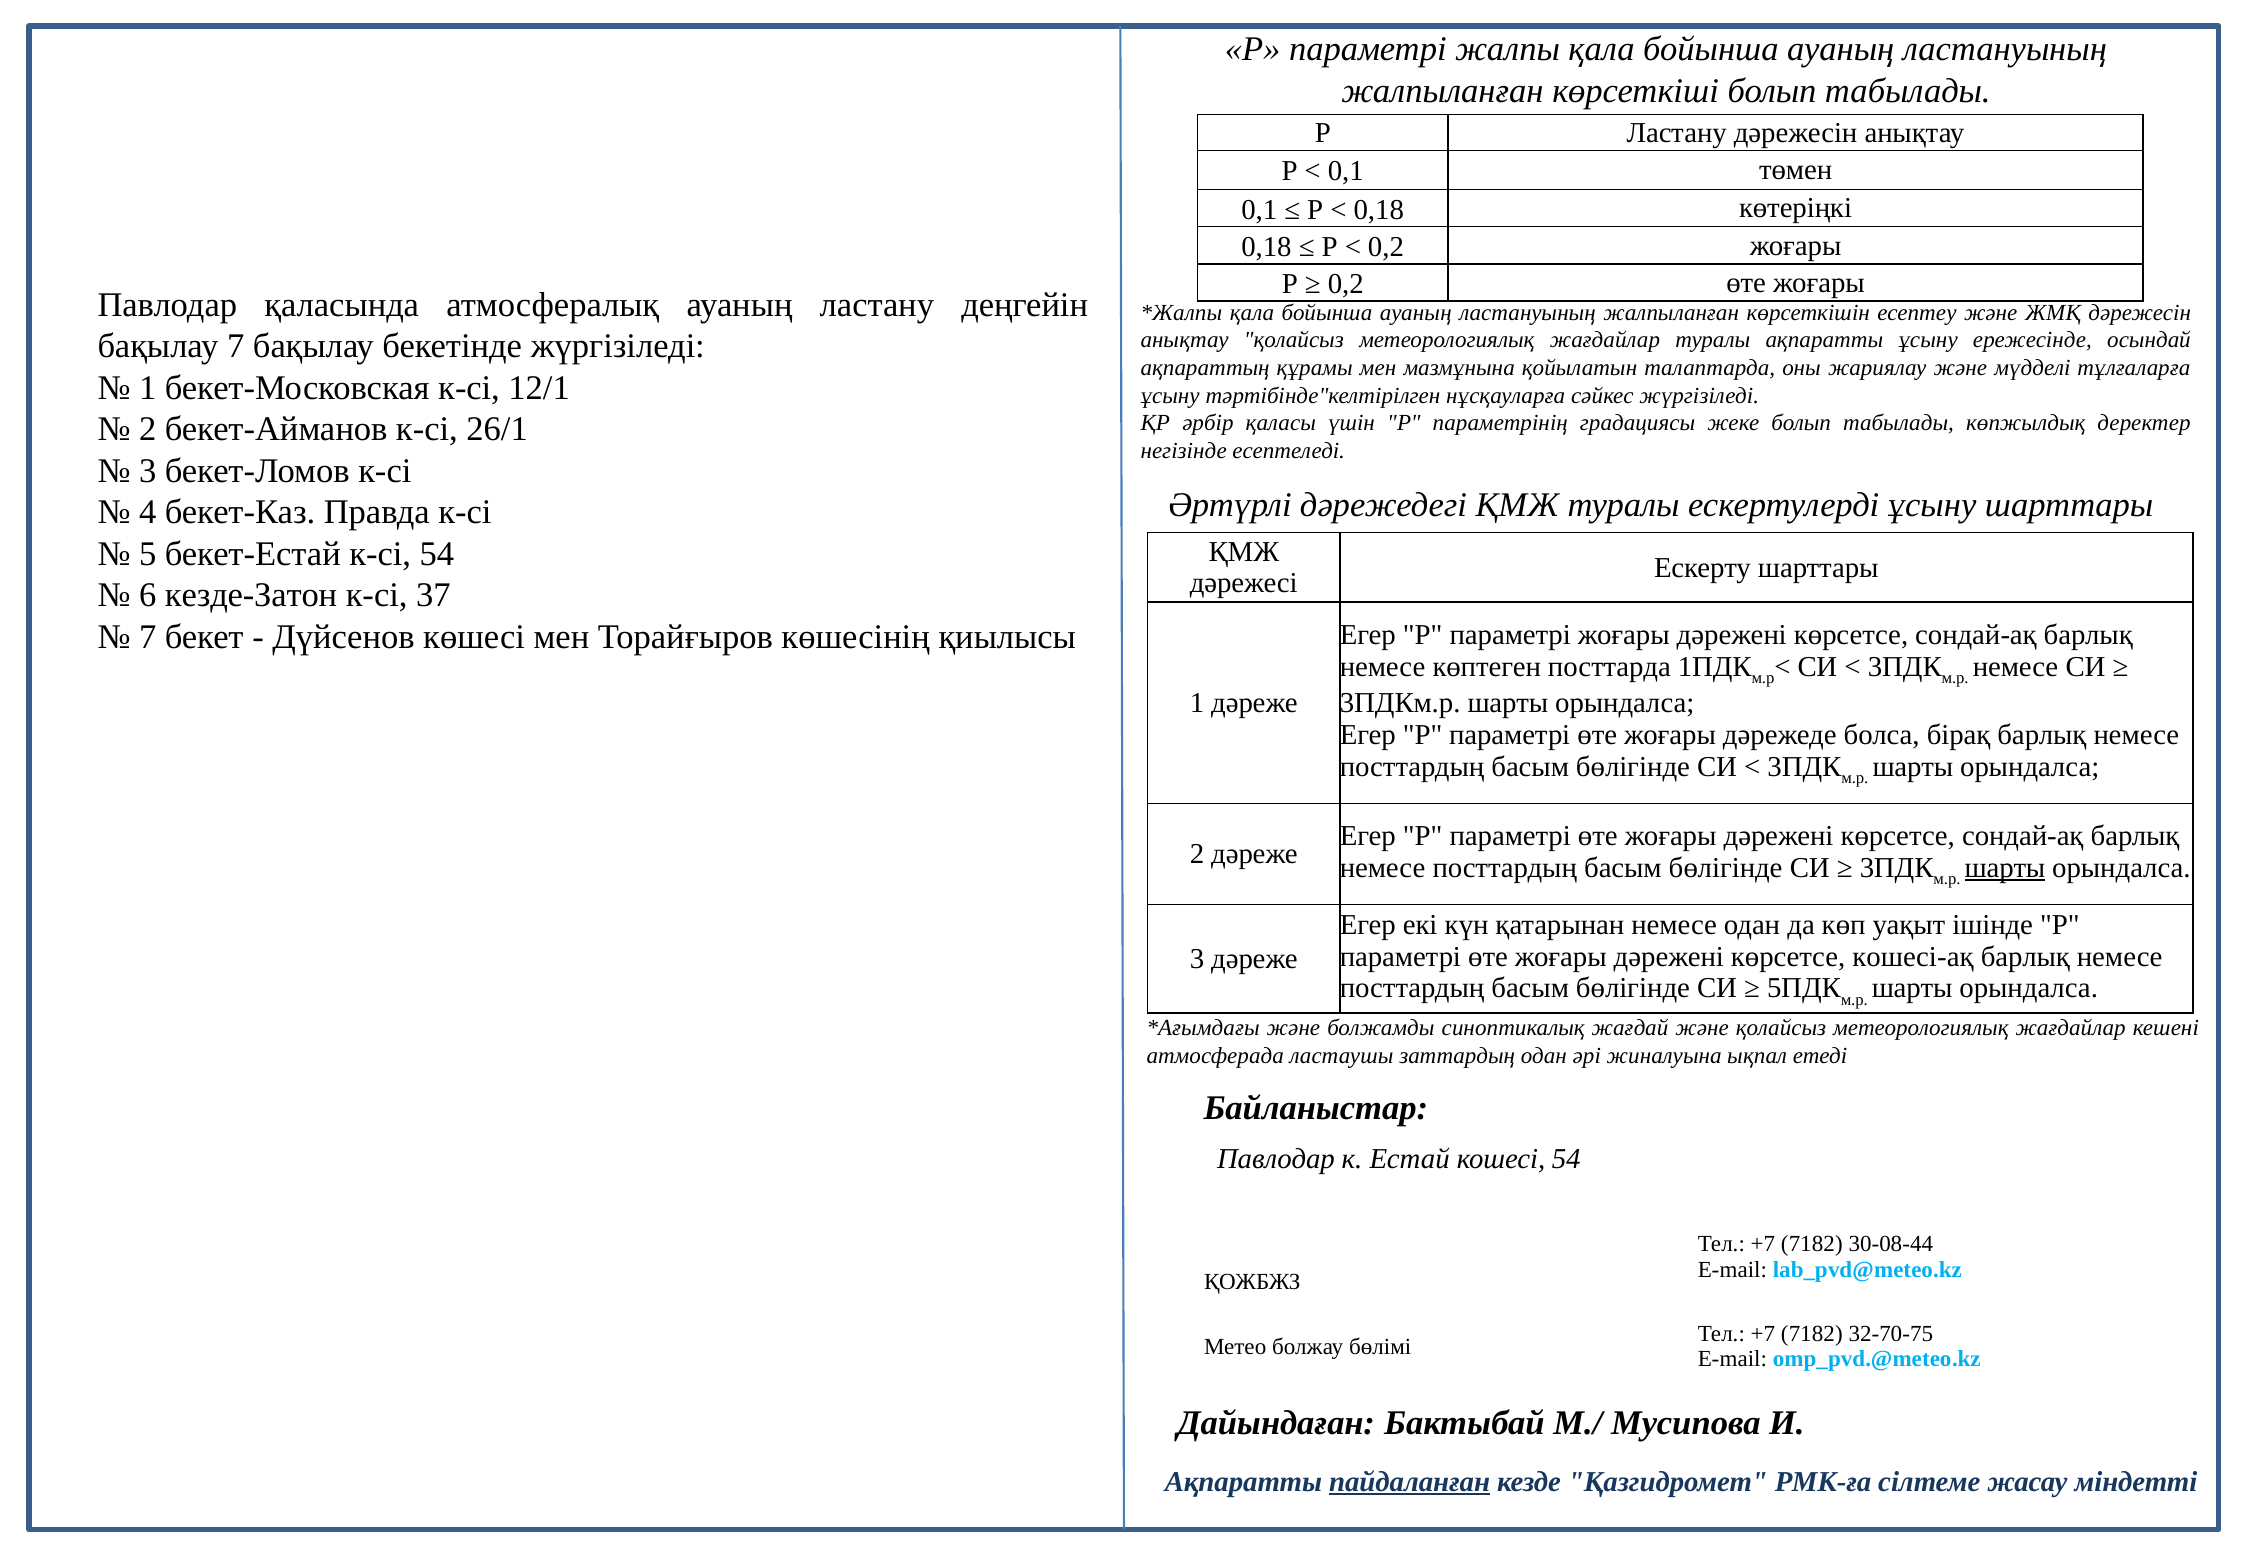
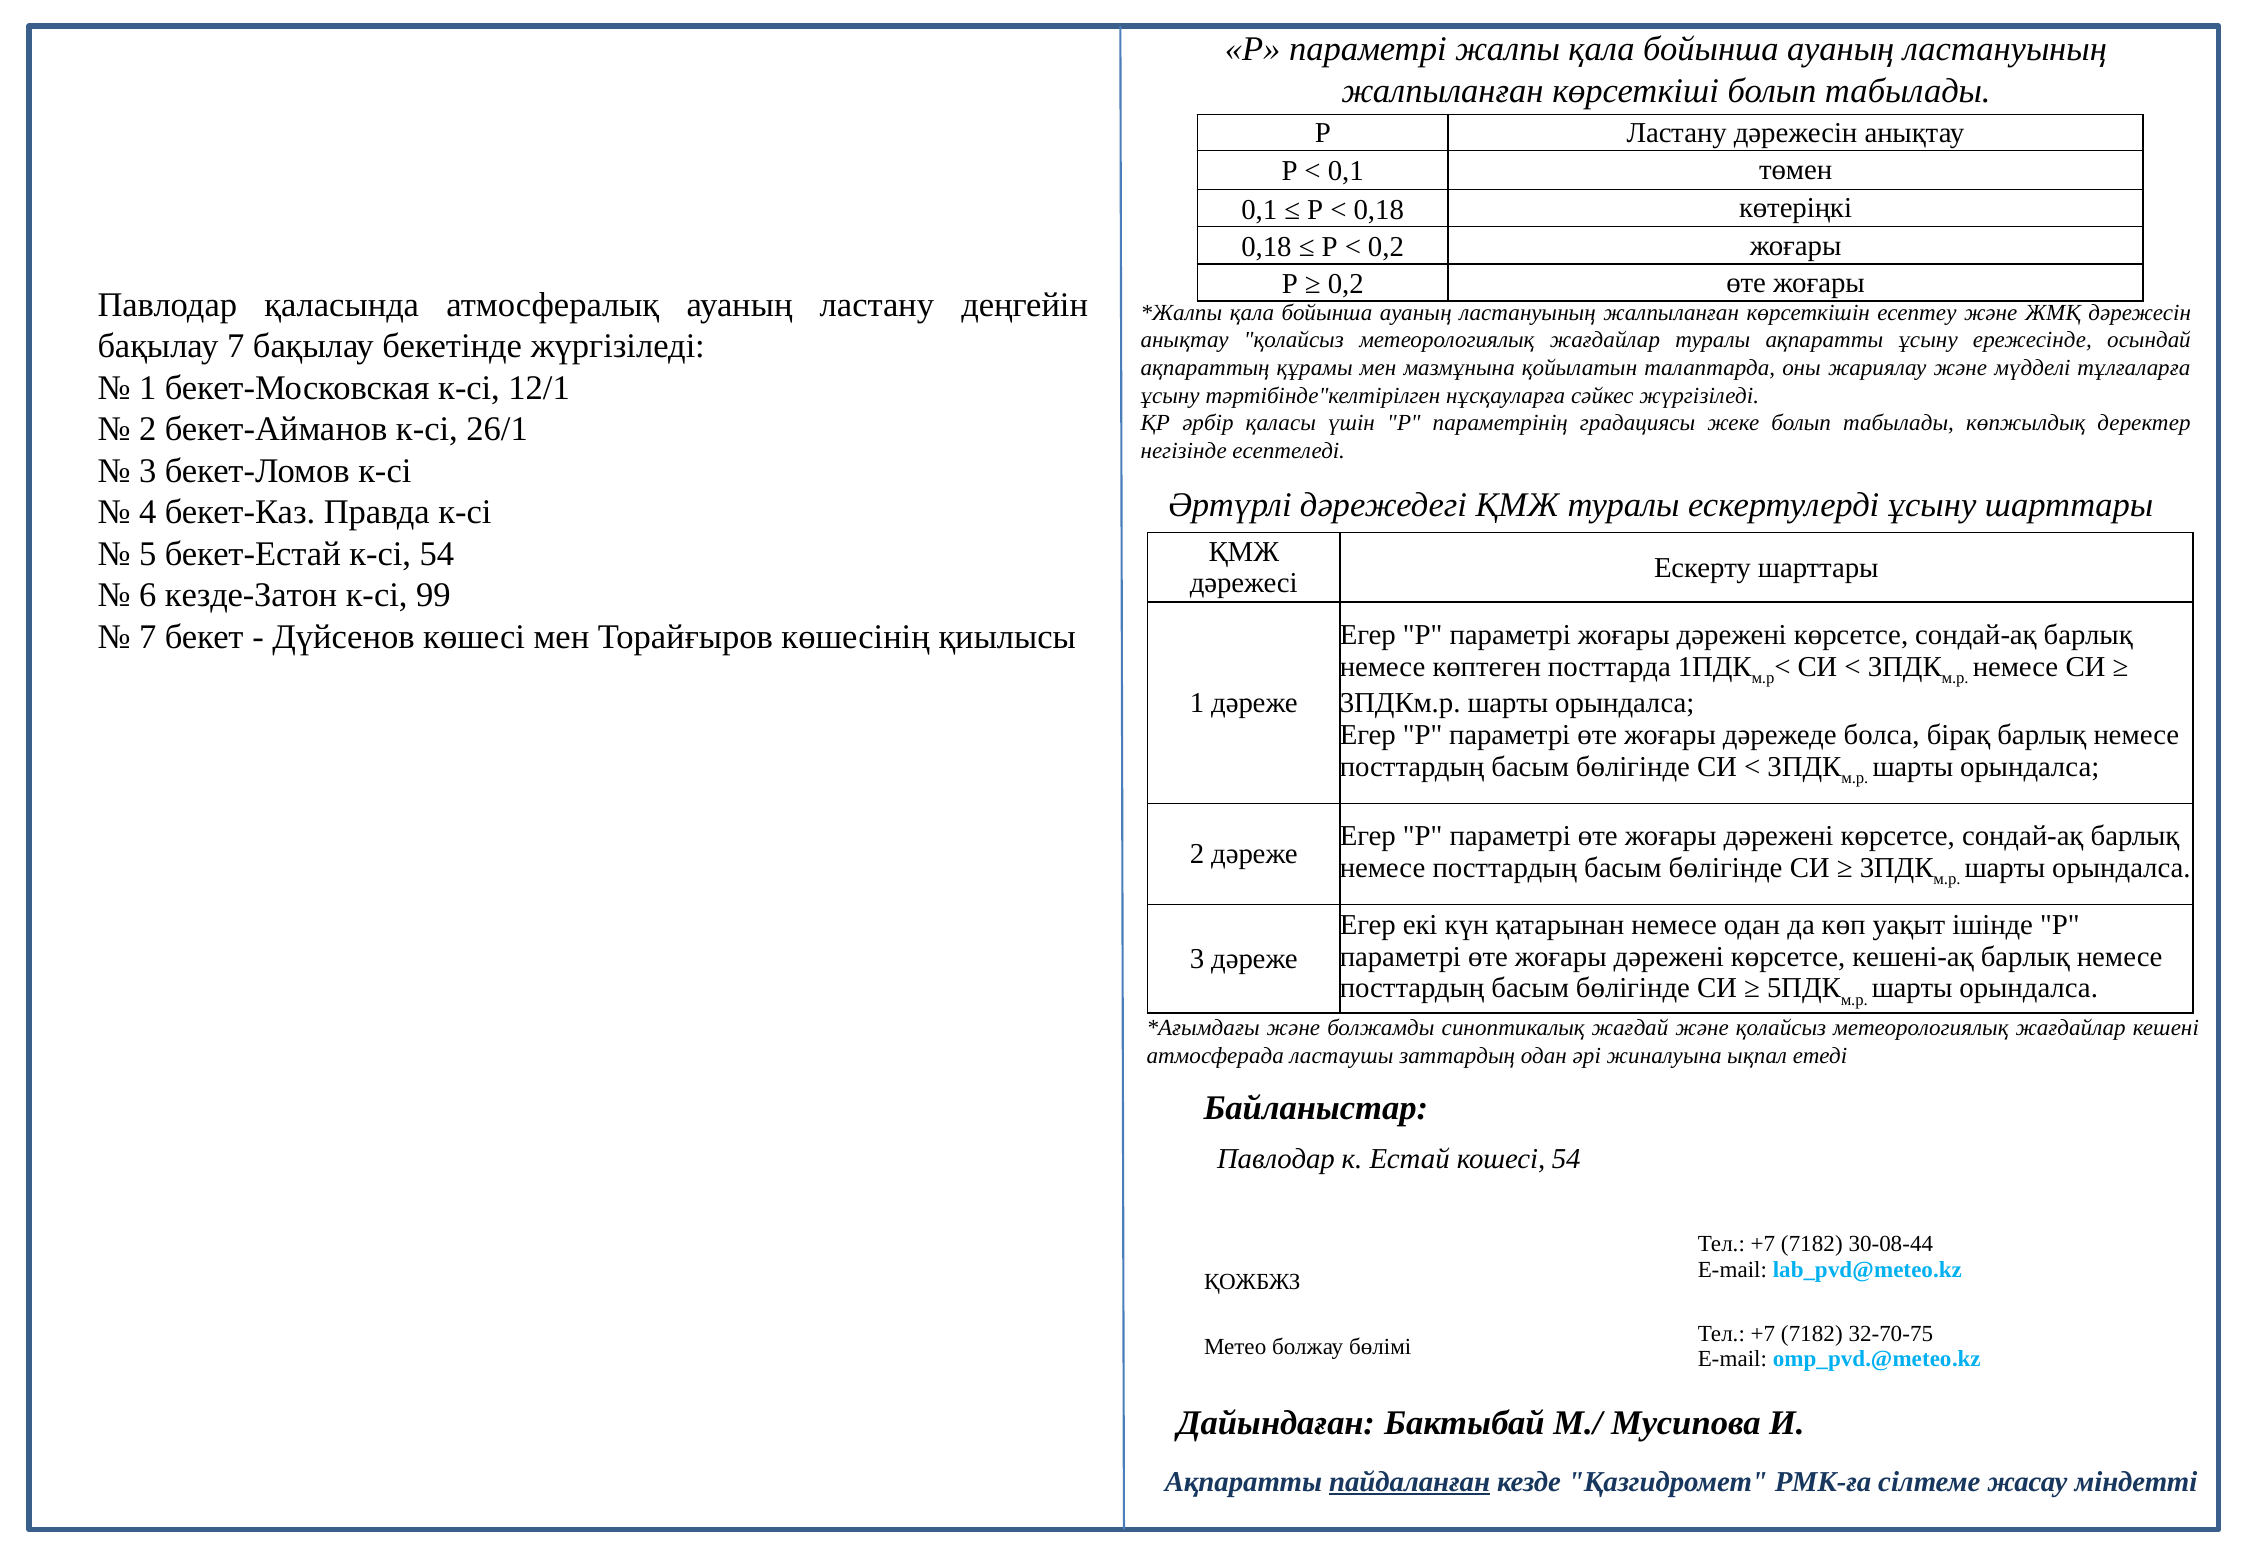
37: 37 -> 99
шарты at (2005, 868) underline: present -> none
кошесi-ақ: кошесi-ақ -> кешені-ақ
